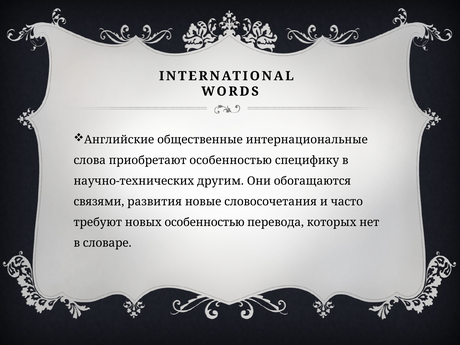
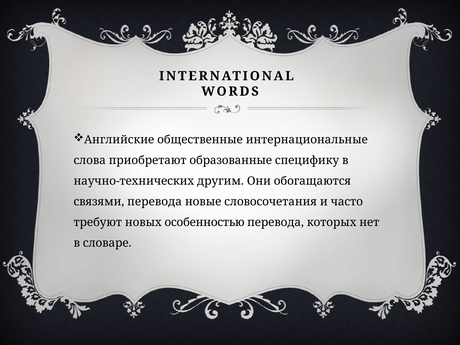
приобретают особенностью: особенностью -> образованные
связями развития: развития -> перевода
